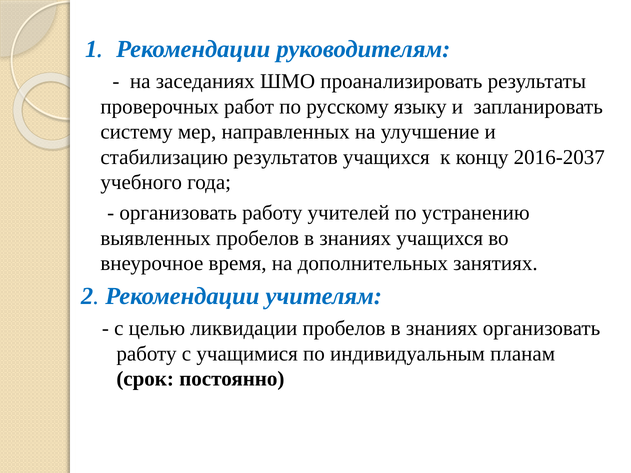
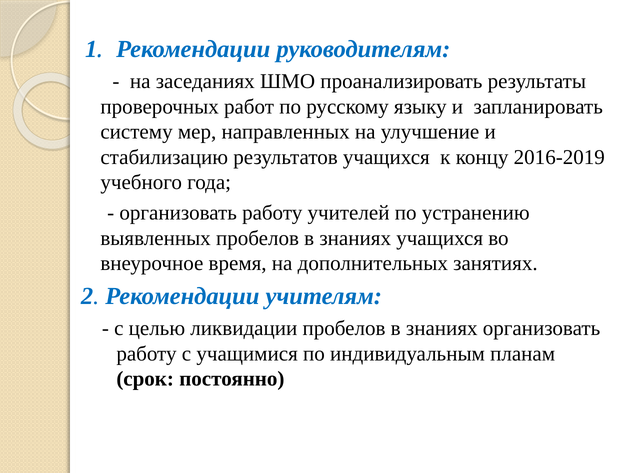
2016-2037: 2016-2037 -> 2016-2019
